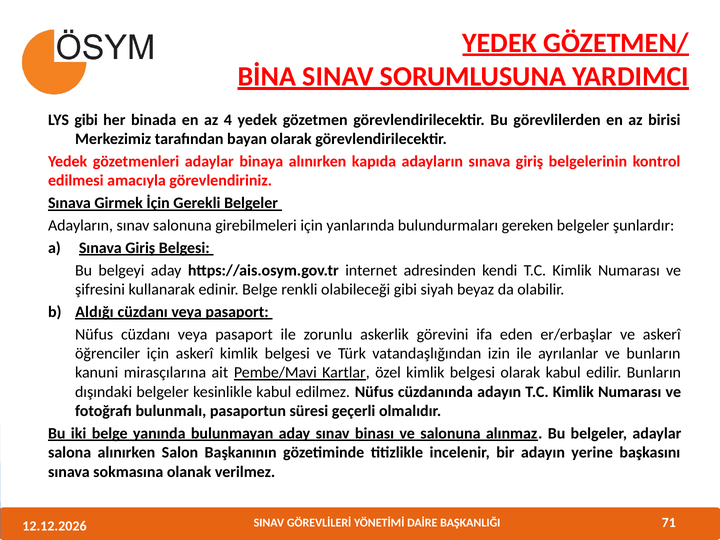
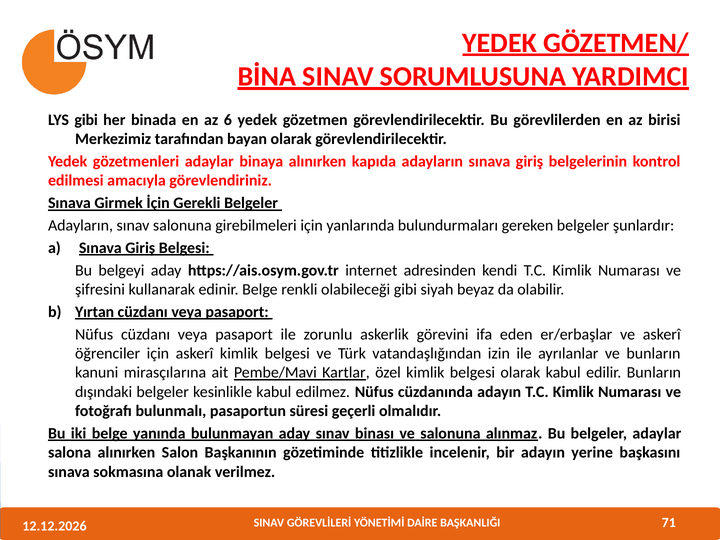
4: 4 -> 6
Aldığı: Aldığı -> Yırtan
